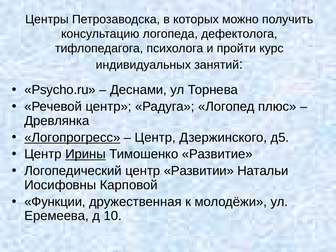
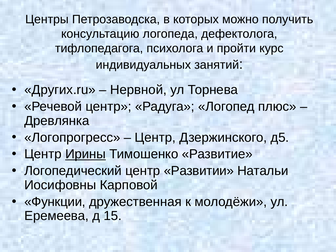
Рsycho.ru: Рsycho.ru -> Других.ru
Деснами: Деснами -> Нервной
Логопрогресс underline: present -> none
10: 10 -> 15
